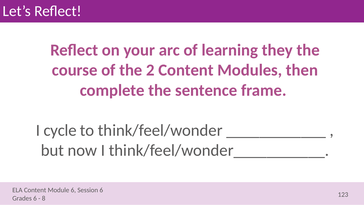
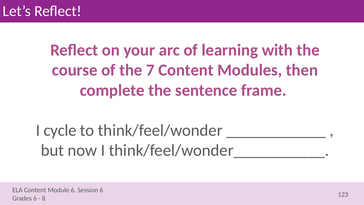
they: they -> with
2: 2 -> 7
